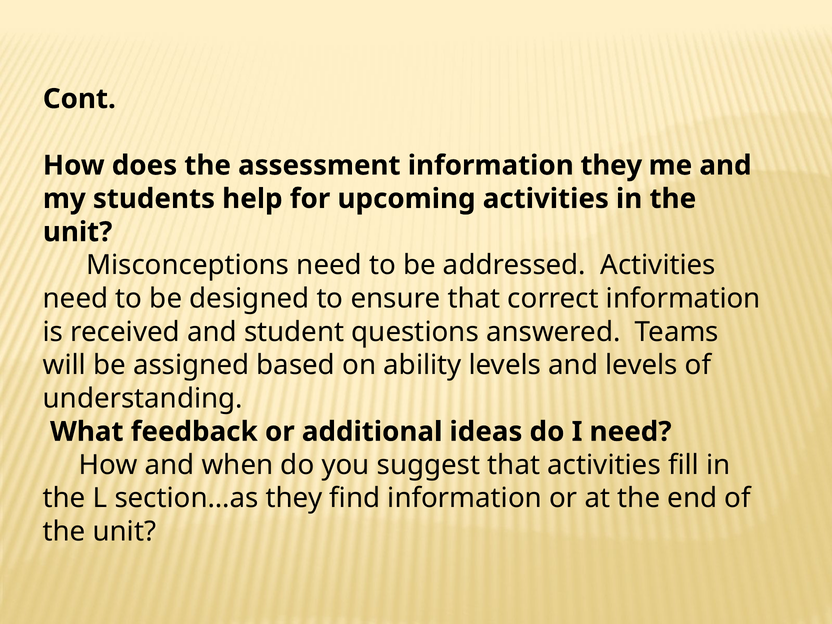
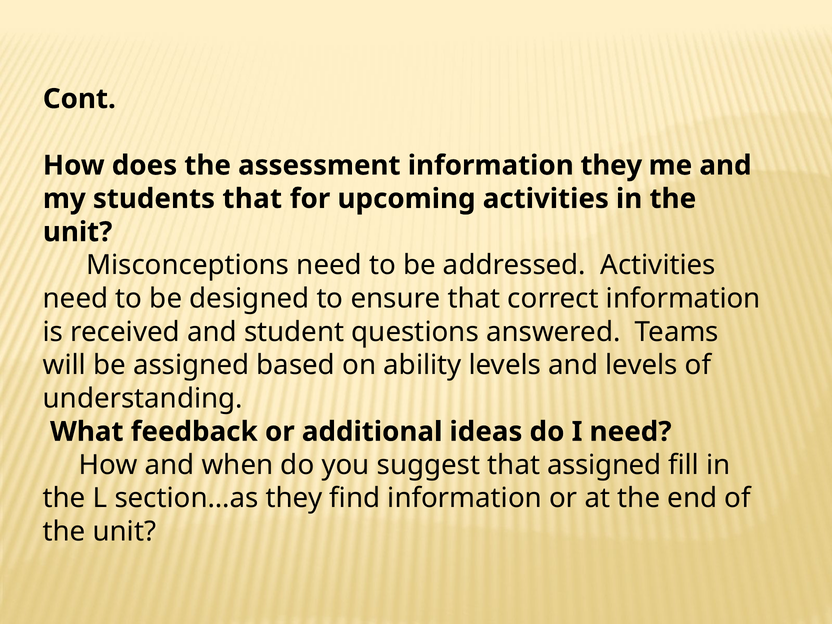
students help: help -> that
that activities: activities -> assigned
